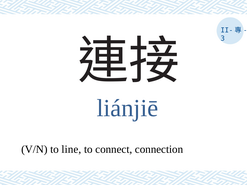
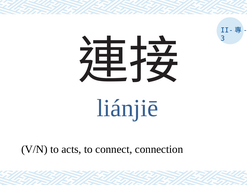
line: line -> acts
